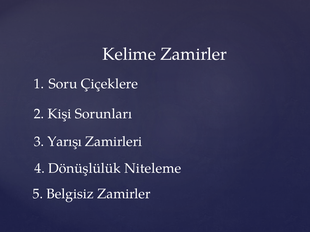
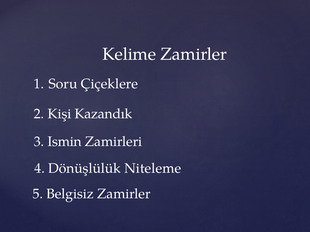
Sorunları: Sorunları -> Kazandık
Yarışı: Yarışı -> Ismin
